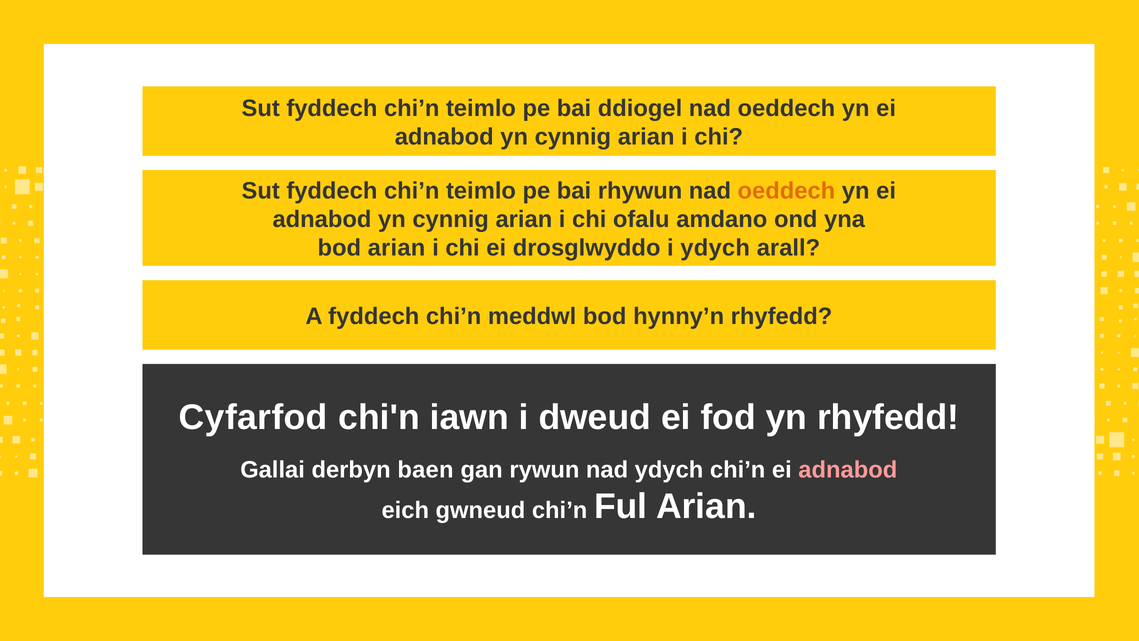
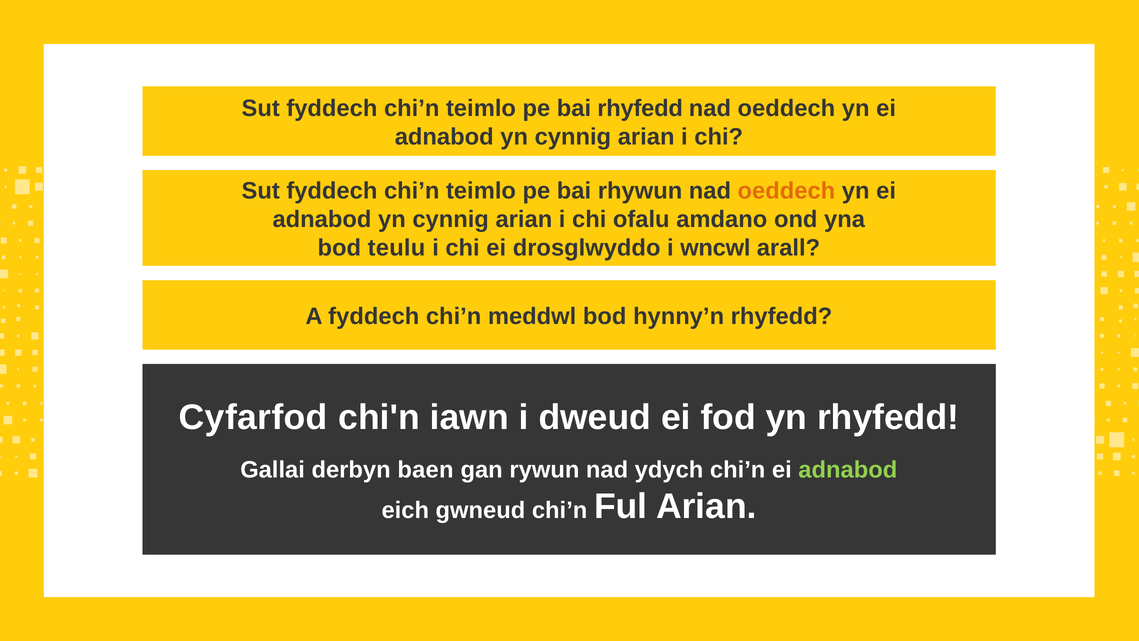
bai ddiogel: ddiogel -> rhyfedd
bod arian: arian -> teulu
i ydych: ydych -> wncwl
adnabod at (848, 470) colour: pink -> light green
